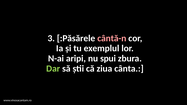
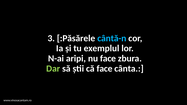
cântă-n colour: pink -> light blue
nu spui: spui -> face
că ziua: ziua -> face
